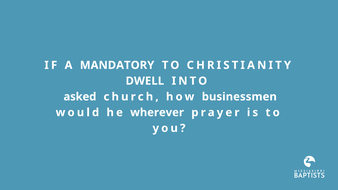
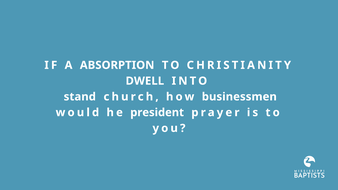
MANDATORY: MANDATORY -> ABSORPTION
asked: asked -> stand
wherever: wherever -> president
